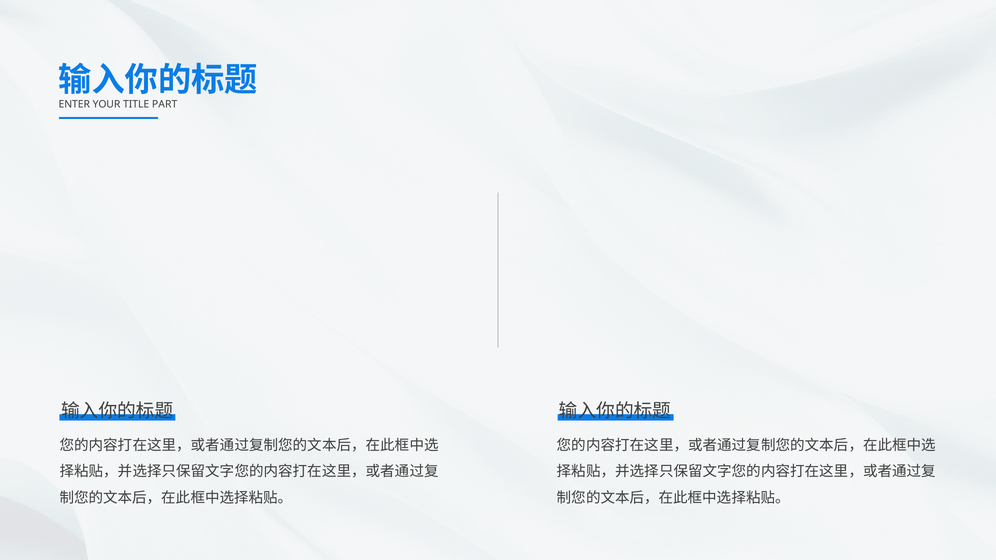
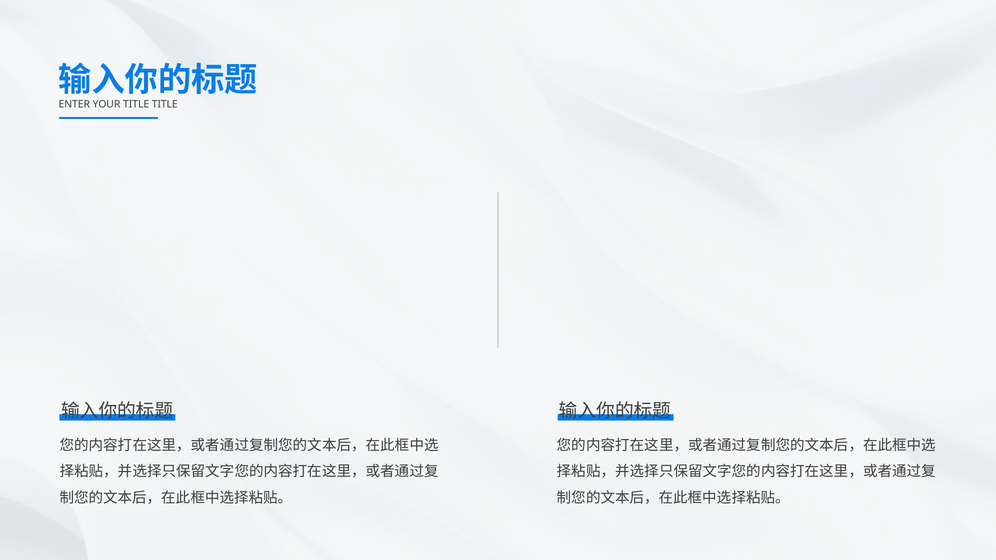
TITLE PART: PART -> TITLE
